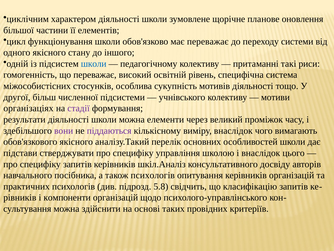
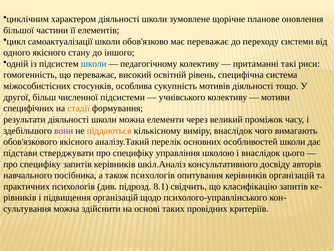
функціонування: функціонування -> самоактуалізації
організаціях: організаціях -> специфічних
стадії colour: purple -> orange
піддаються colour: purple -> orange
5.8: 5.8 -> 8.1
компоненти: компоненти -> підвищення
